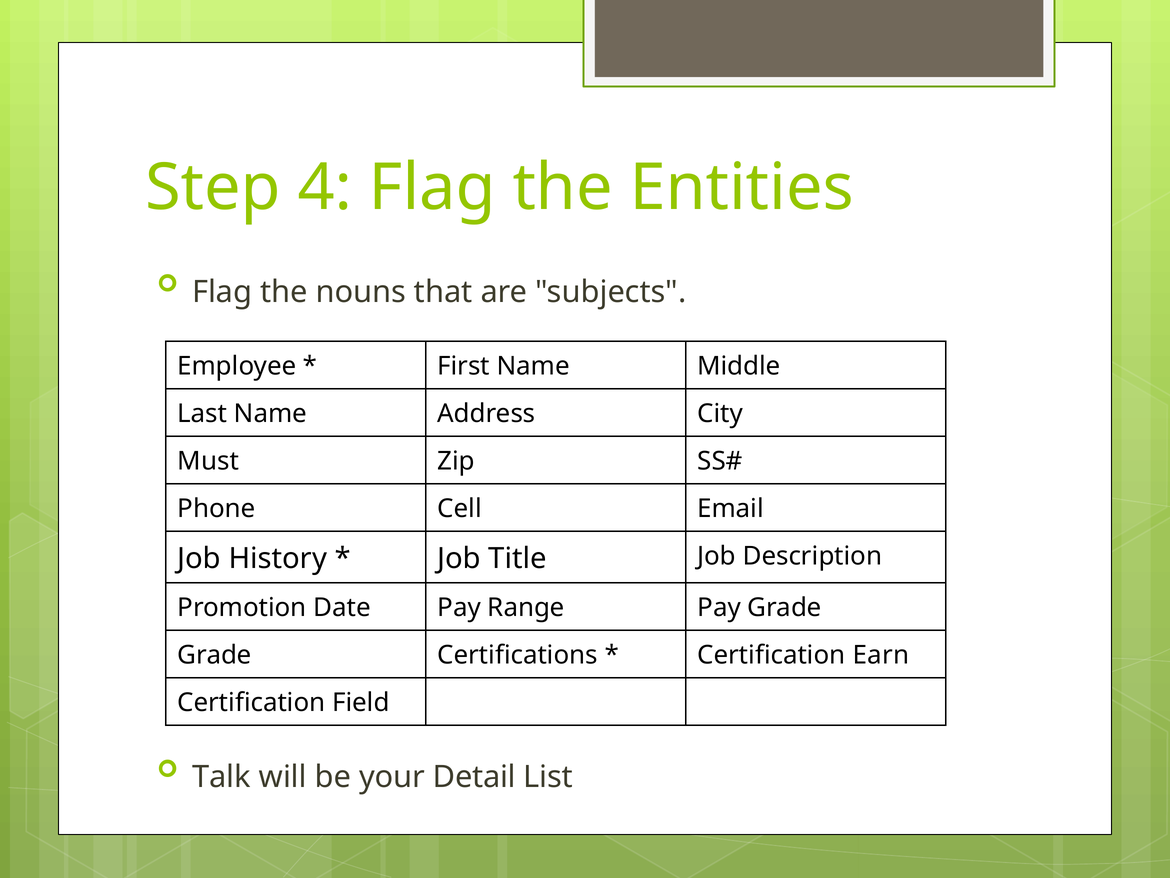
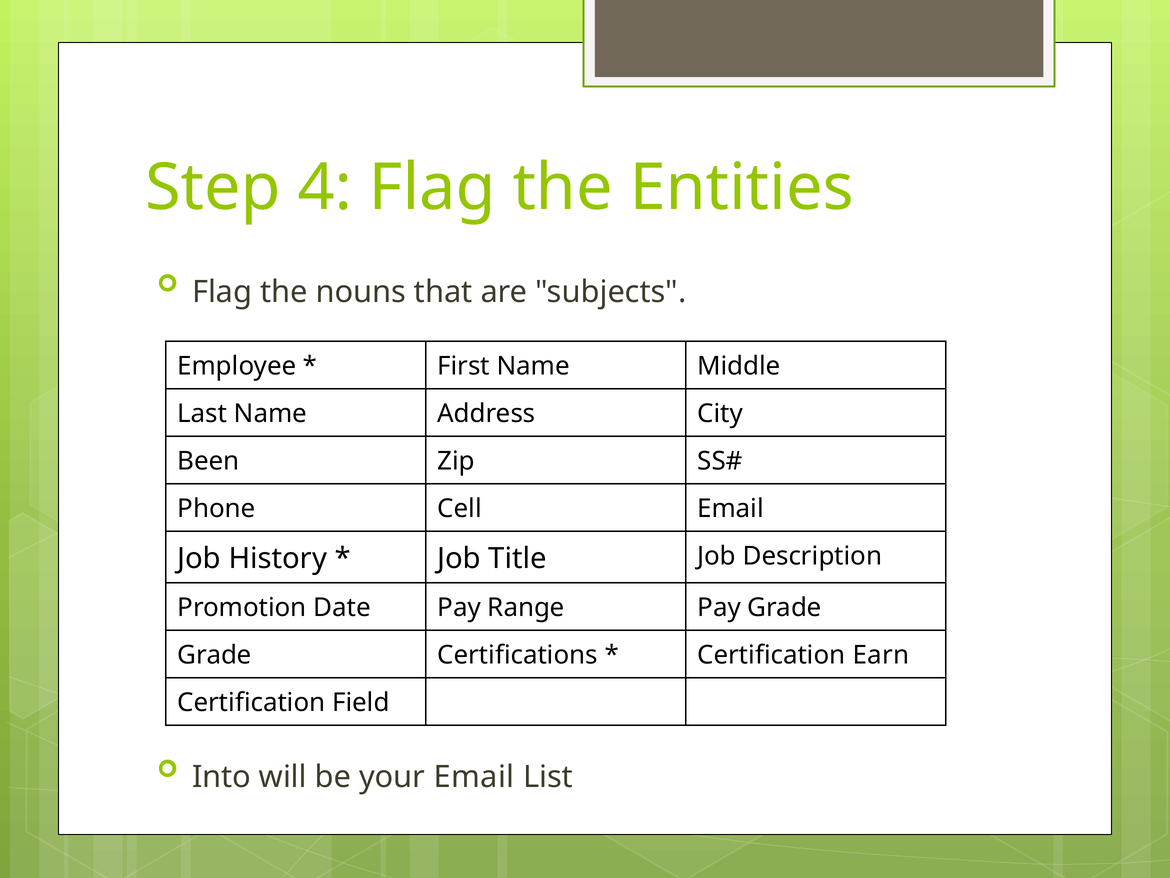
Must: Must -> Been
Talk: Talk -> Into
your Detail: Detail -> Email
